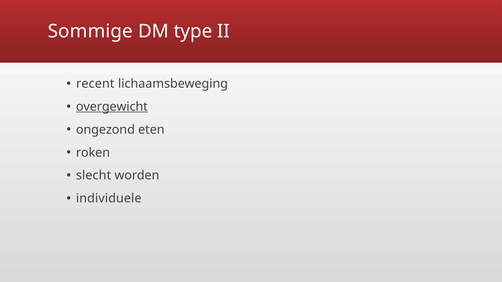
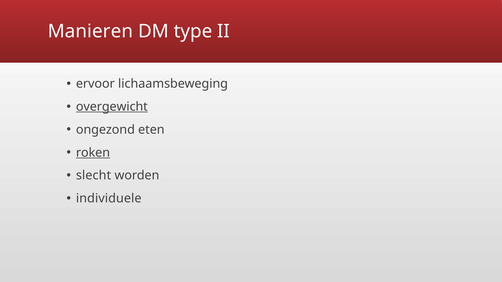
Sommige: Sommige -> Manieren
recent: recent -> ervoor
roken underline: none -> present
